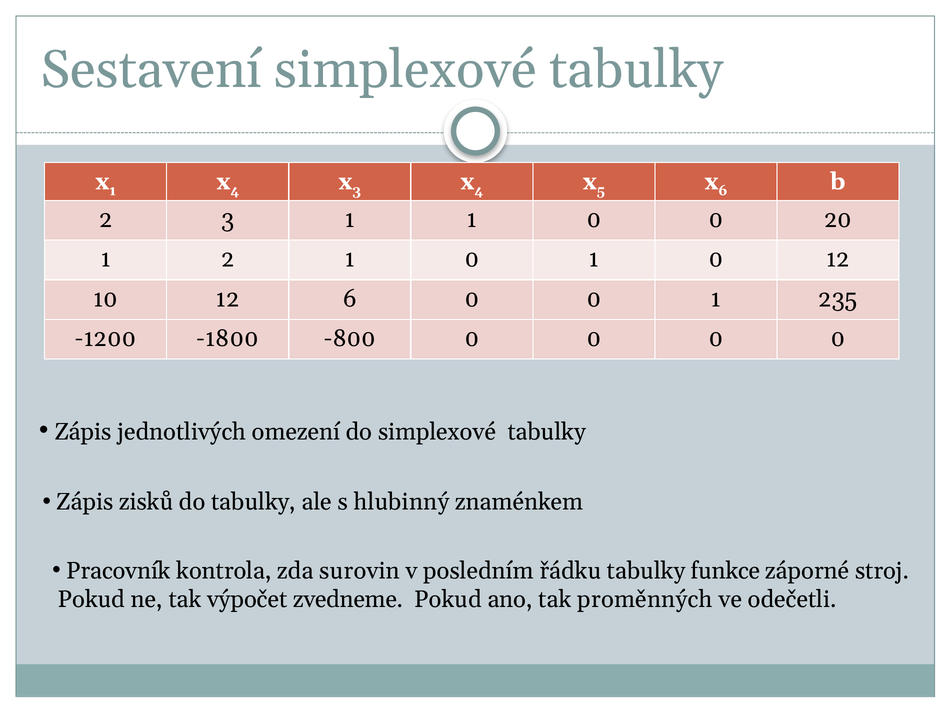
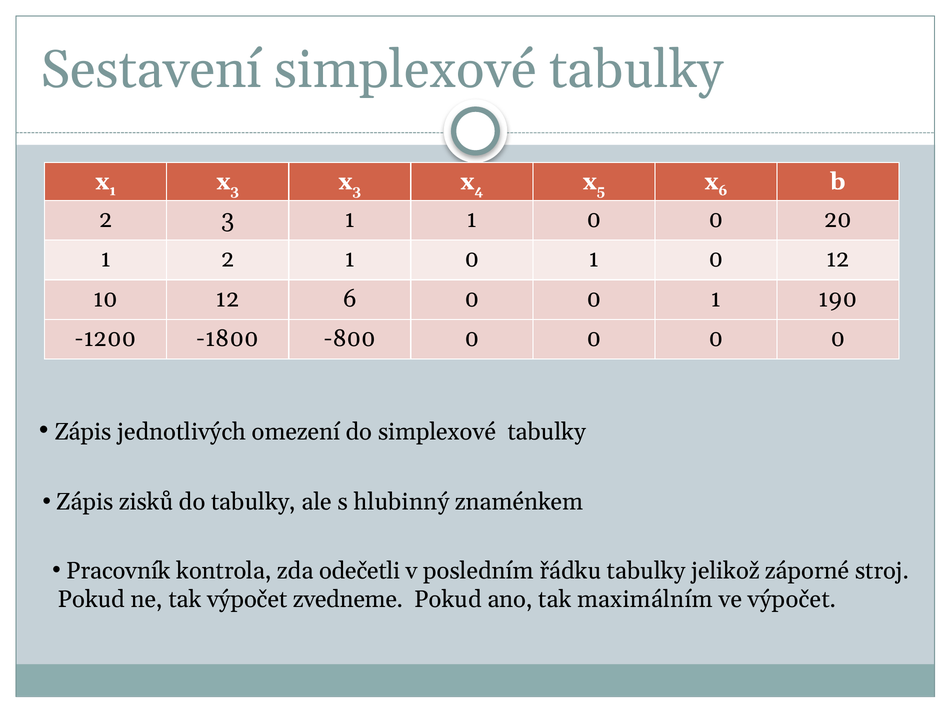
4 at (235, 191): 4 -> 3
235: 235 -> 190
surovin: surovin -> odečetli
funkce: funkce -> jelikož
proměnných: proměnných -> maximálním
ve odečetli: odečetli -> výpočet
